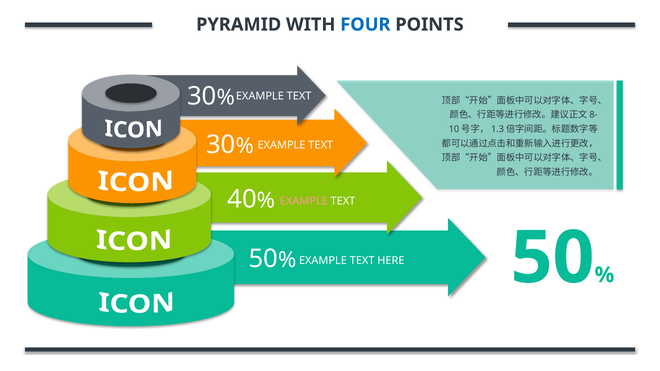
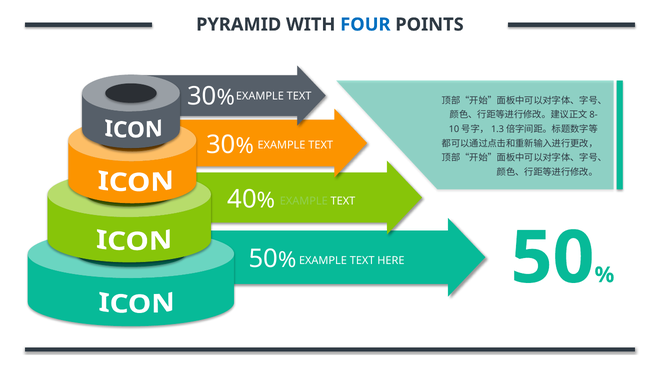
EXAMPLE at (304, 201) colour: pink -> light green
